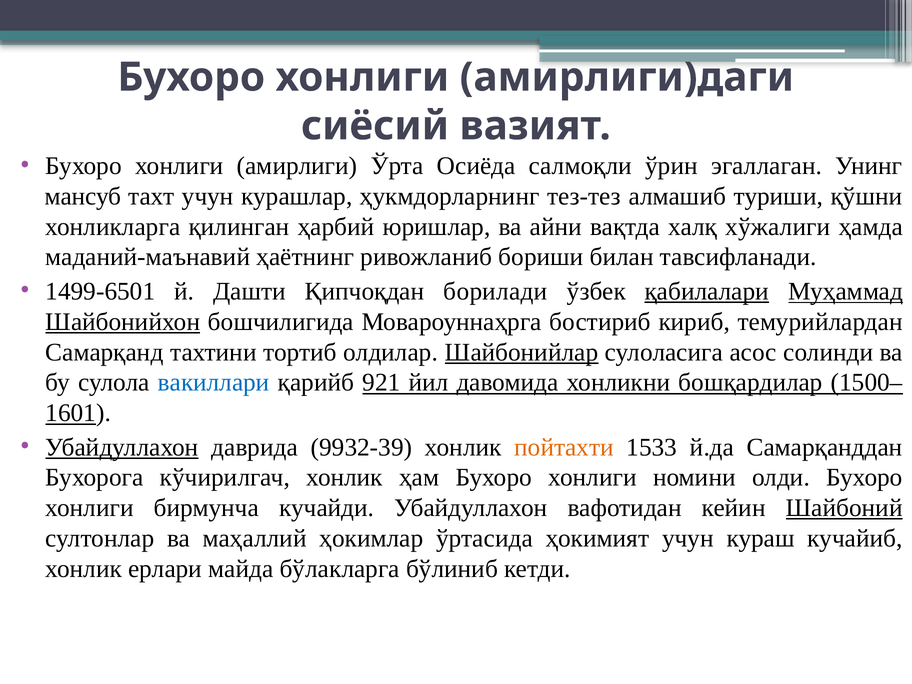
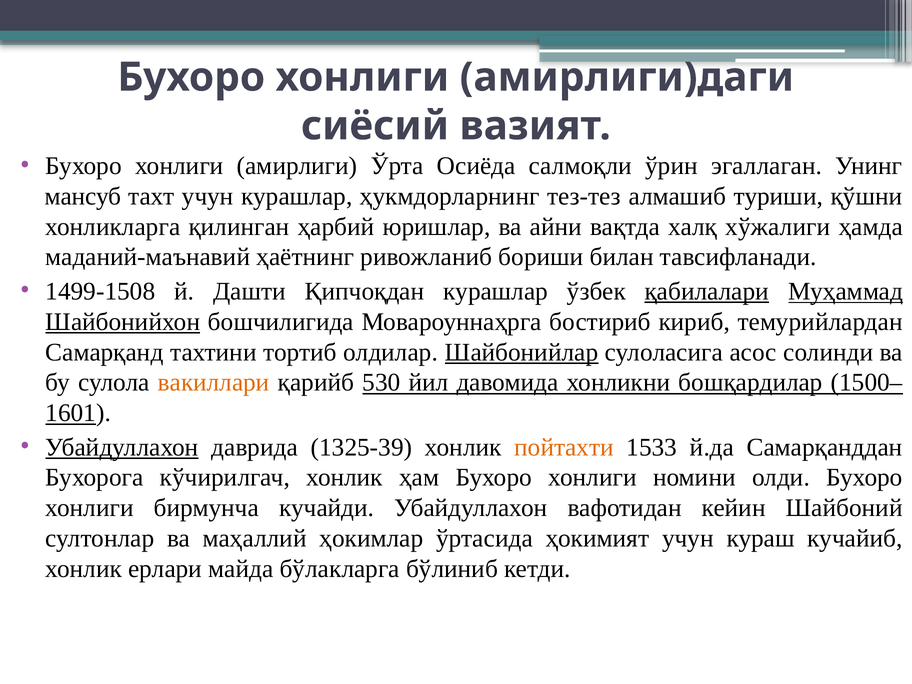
1499-6501: 1499-6501 -> 1499-1508
Қипчоқдан борилади: борилади -> курашлар
вакиллари colour: blue -> orange
921: 921 -> 530
9932-39: 9932-39 -> 1325-39
Шайбоний underline: present -> none
